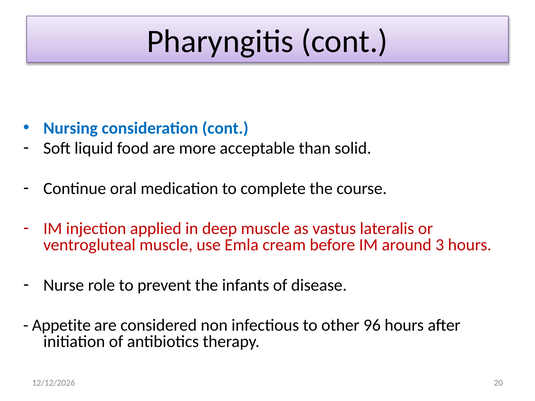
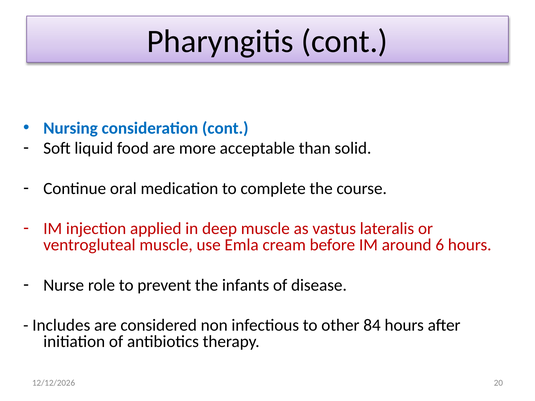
3: 3 -> 6
Appetite: Appetite -> Includes
96: 96 -> 84
